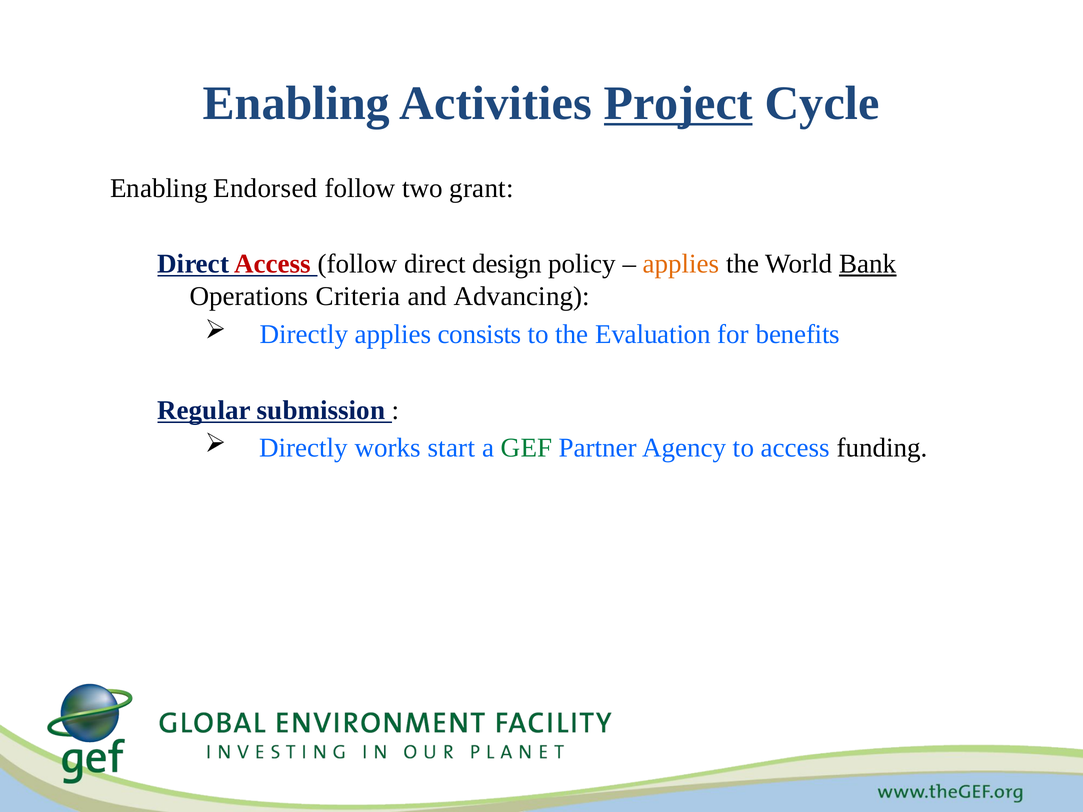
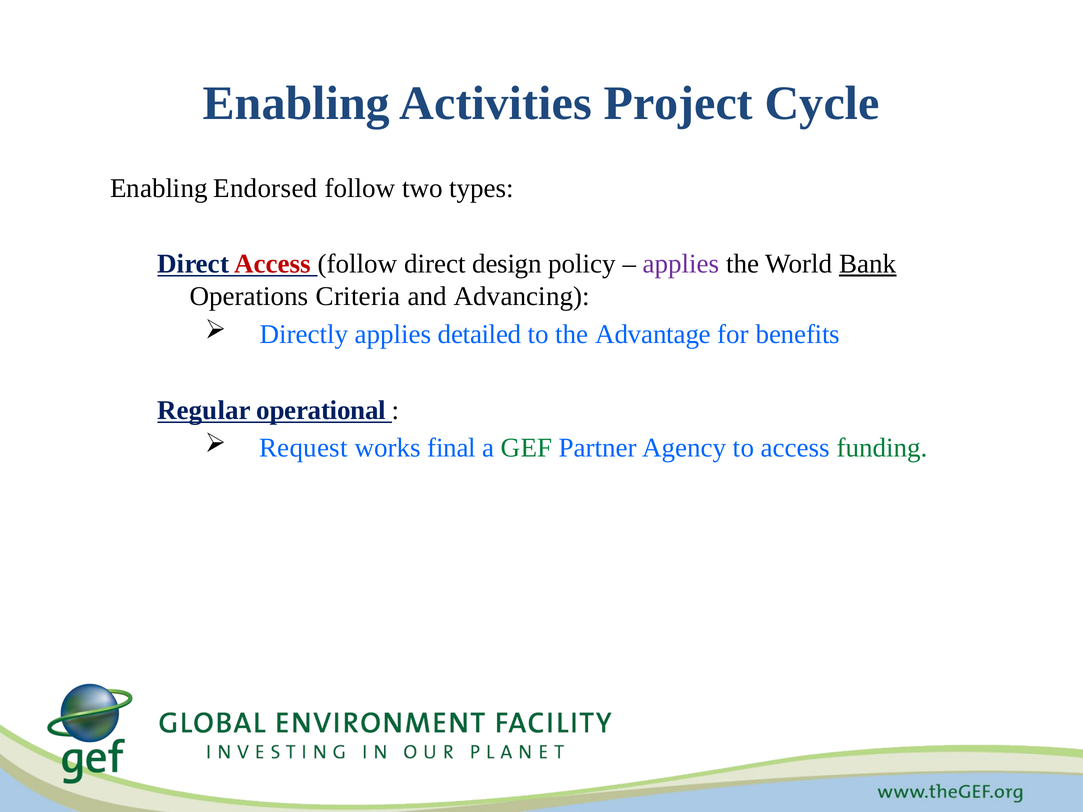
Project underline: present -> none
grant: grant -> types
applies at (681, 264) colour: orange -> purple
consists: consists -> detailed
Evaluation: Evaluation -> Advantage
submission: submission -> operational
Directly at (303, 448): Directly -> Request
start: start -> final
funding colour: black -> green
